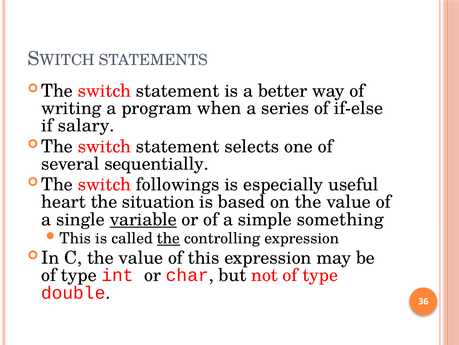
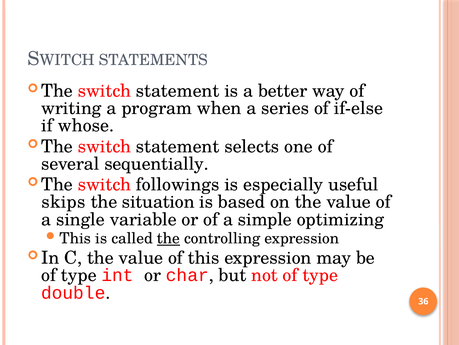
salary: salary -> whose
heart: heart -> skips
variable underline: present -> none
something: something -> optimizing
